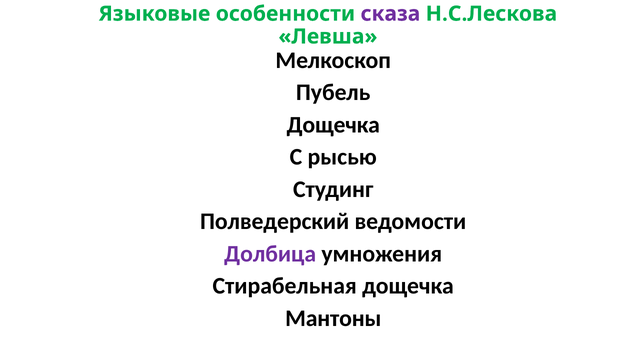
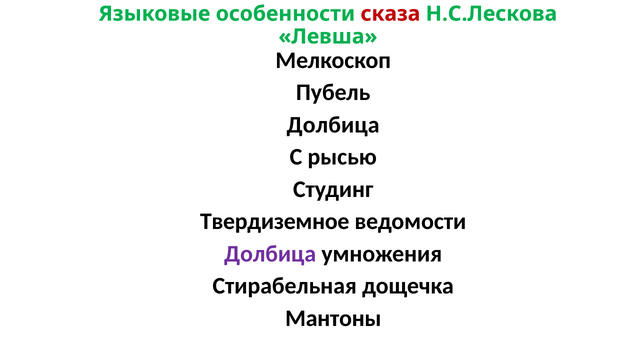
сказа colour: purple -> red
Дощечка at (333, 125): Дощечка -> Долбица
Полведерский: Полведерский -> Твердиземное
